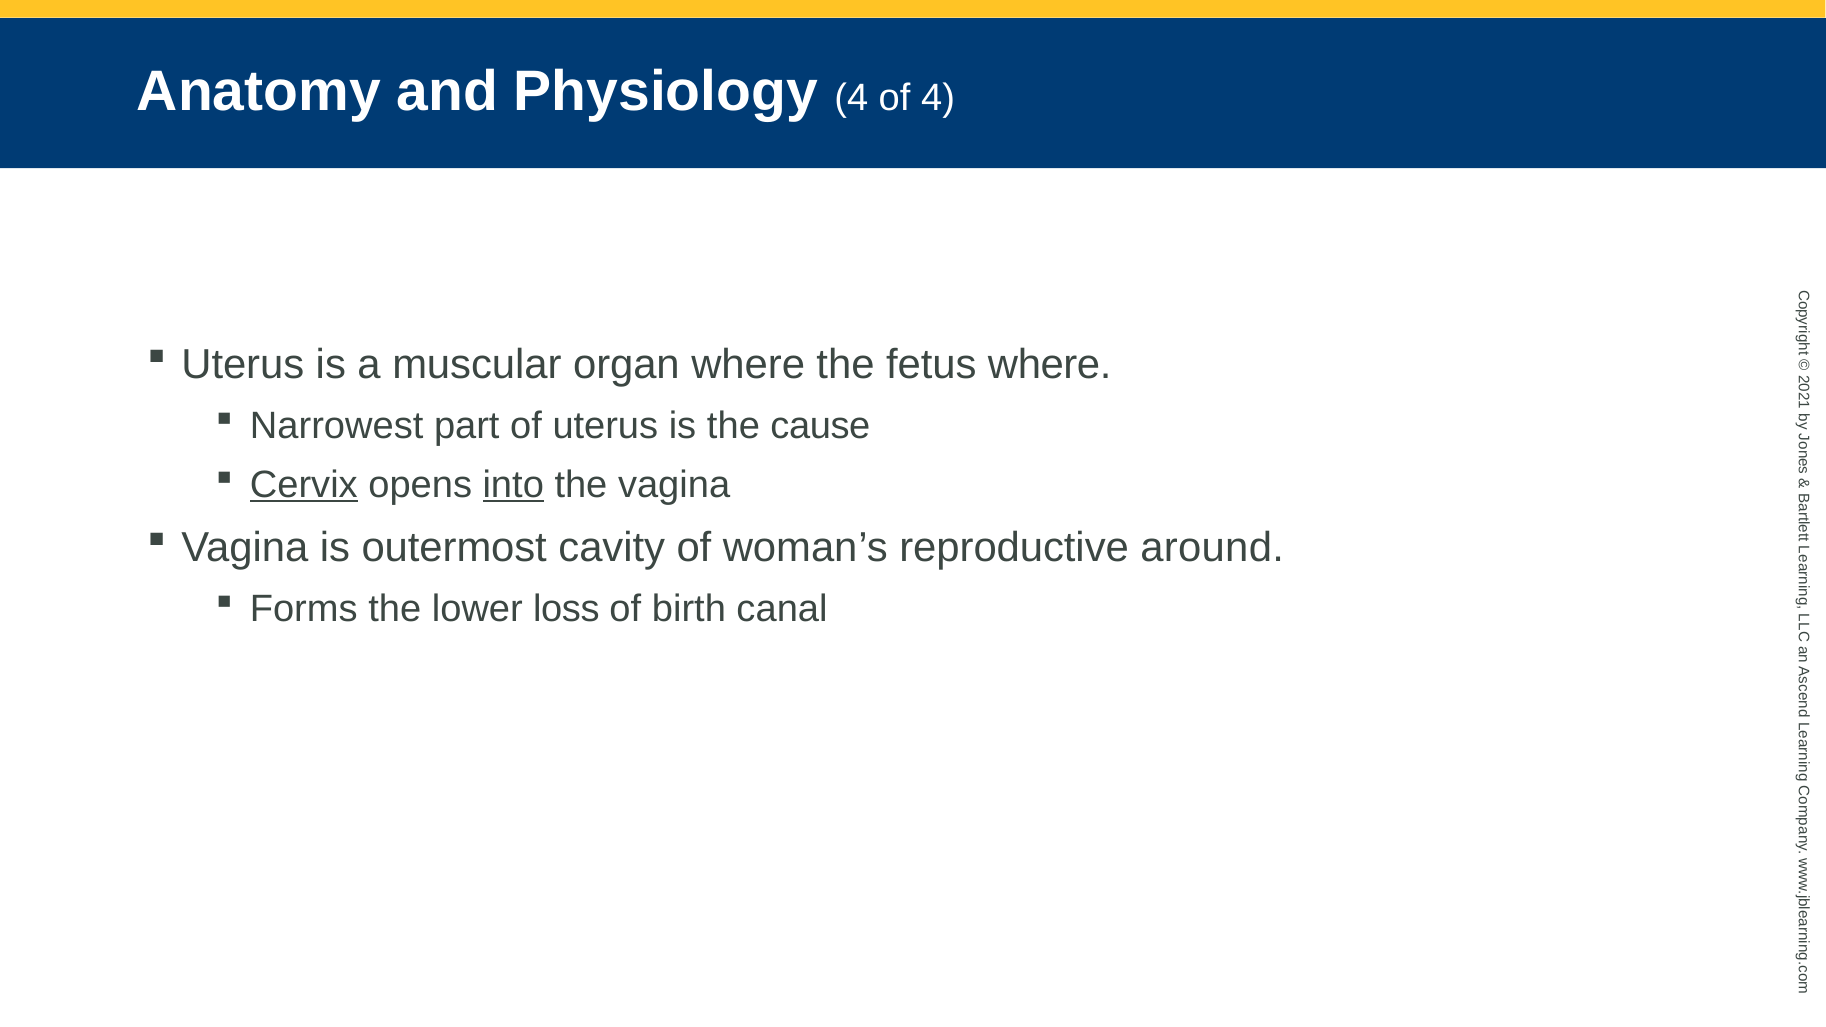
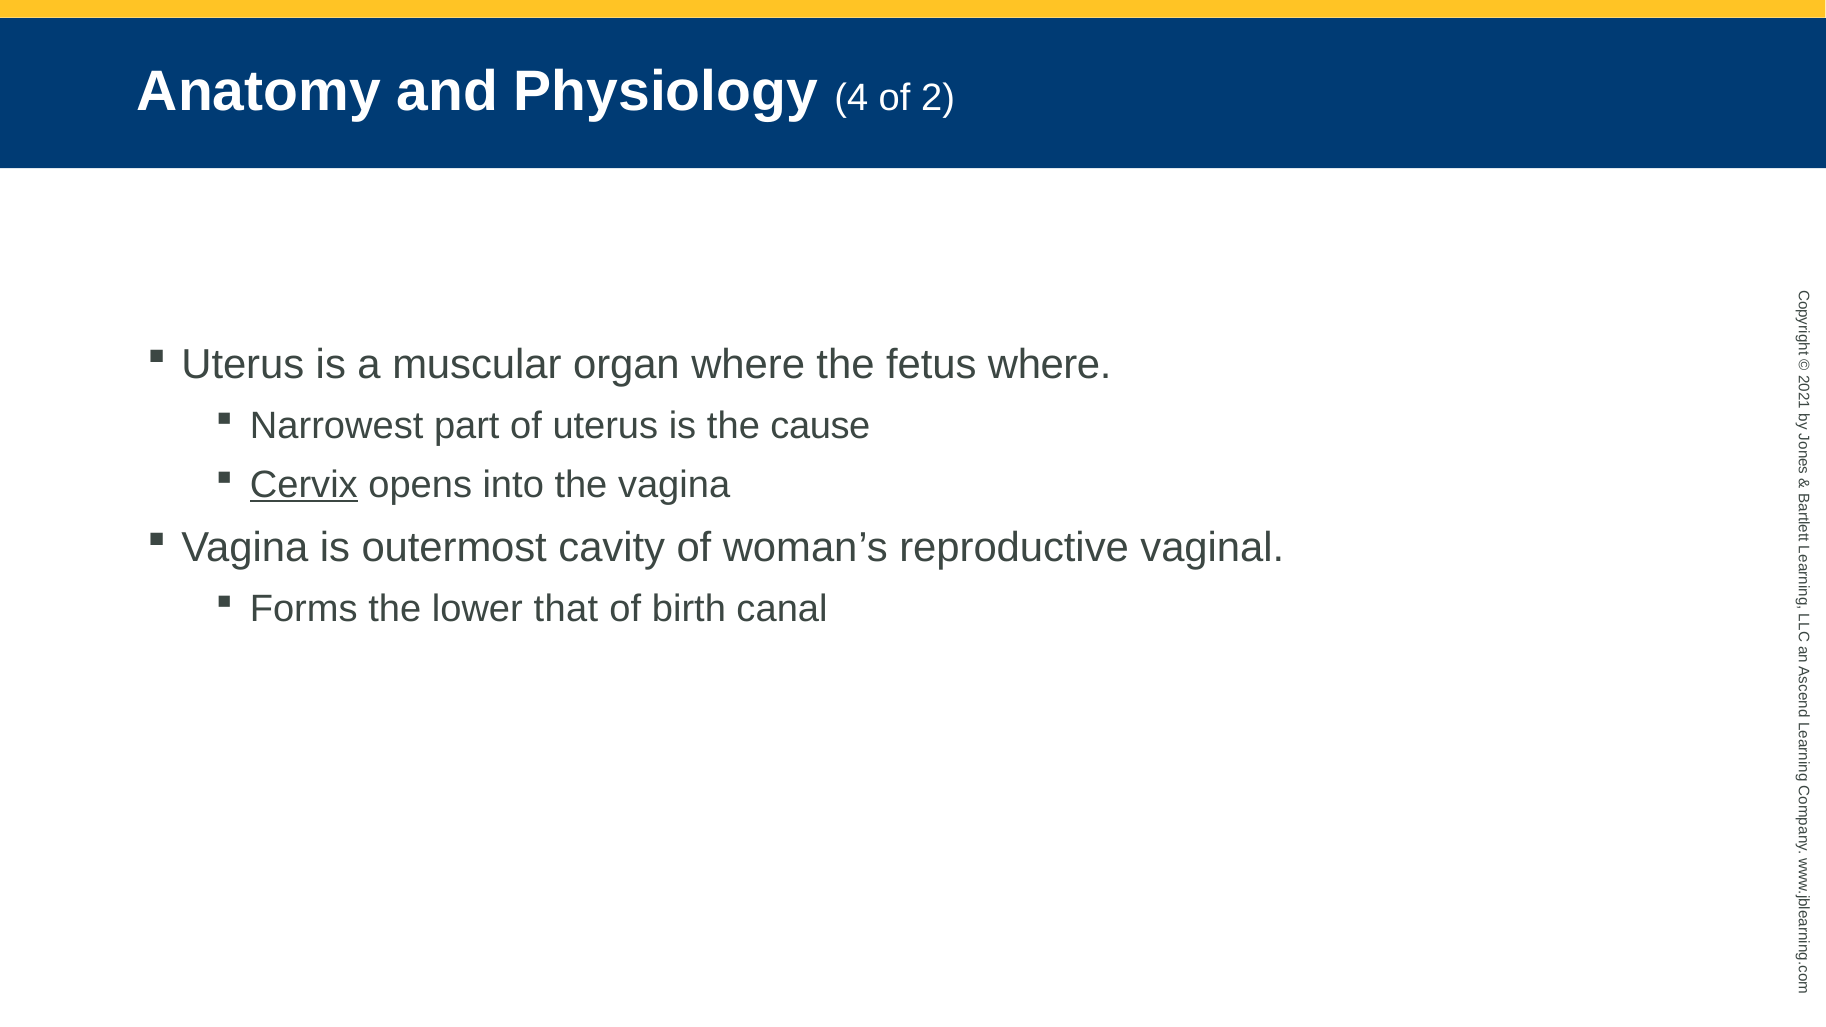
of 4: 4 -> 2
into underline: present -> none
around: around -> vaginal
loss: loss -> that
